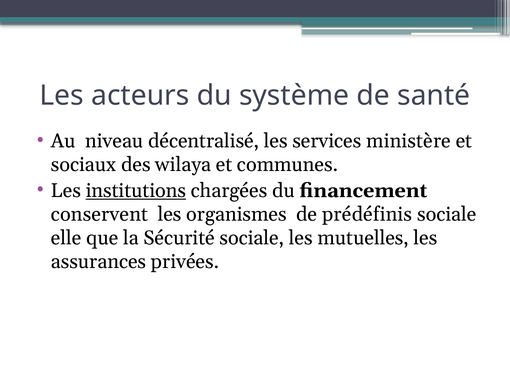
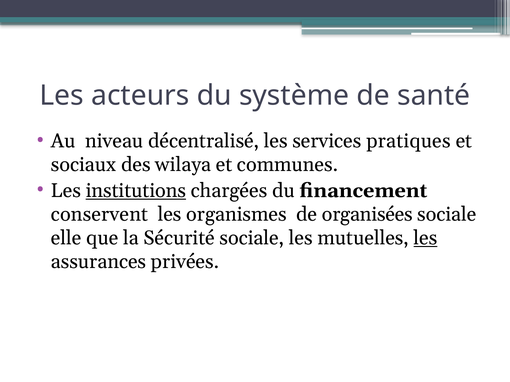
ministère: ministère -> pratiques
prédéfinis: prédéfinis -> organisées
les at (426, 238) underline: none -> present
